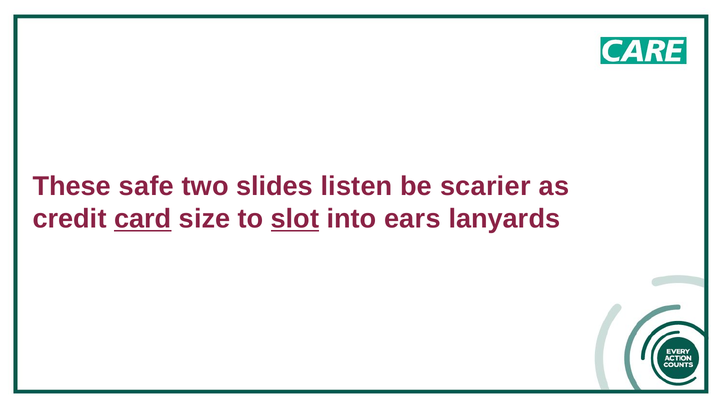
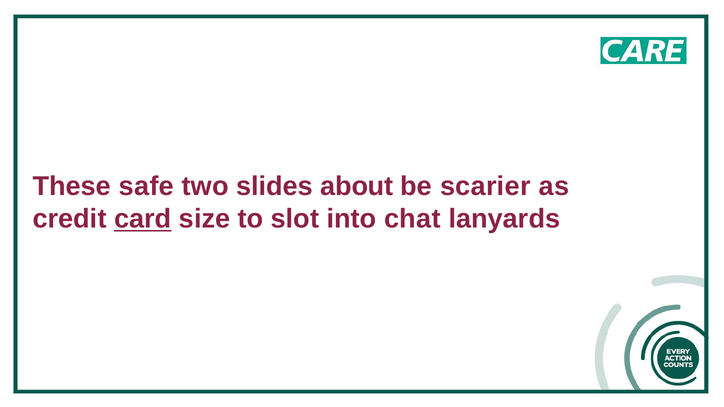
listen: listen -> about
slot underline: present -> none
ears: ears -> chat
